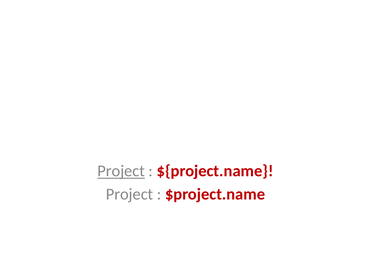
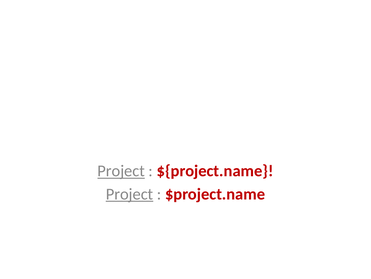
Project at (130, 194) underline: none -> present
